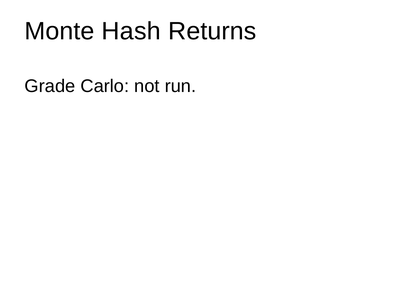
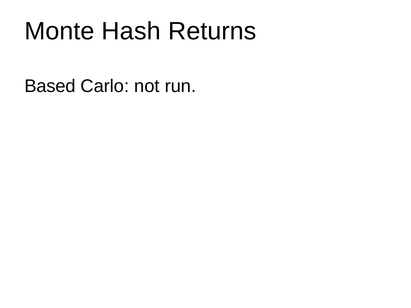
Grade: Grade -> Based
